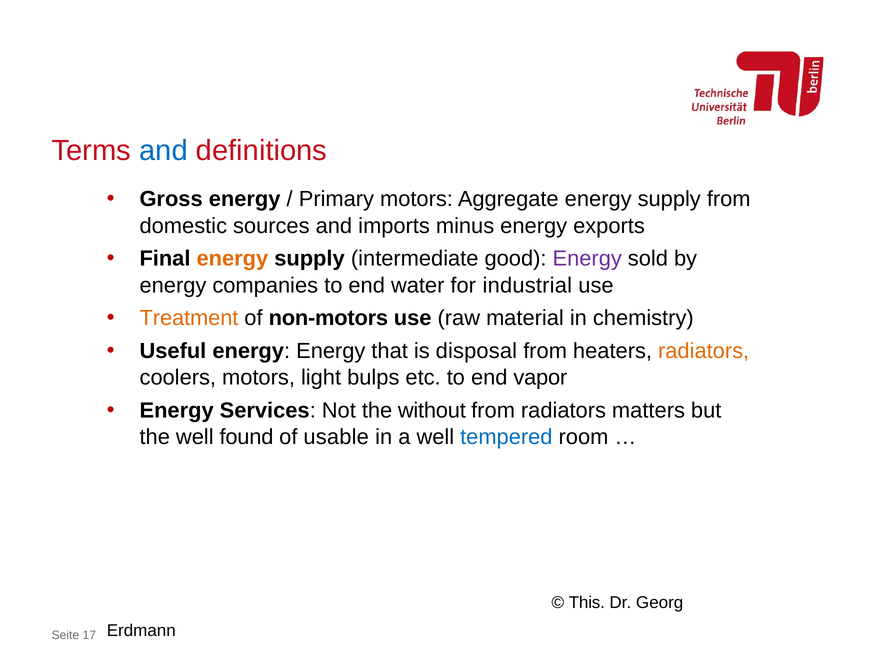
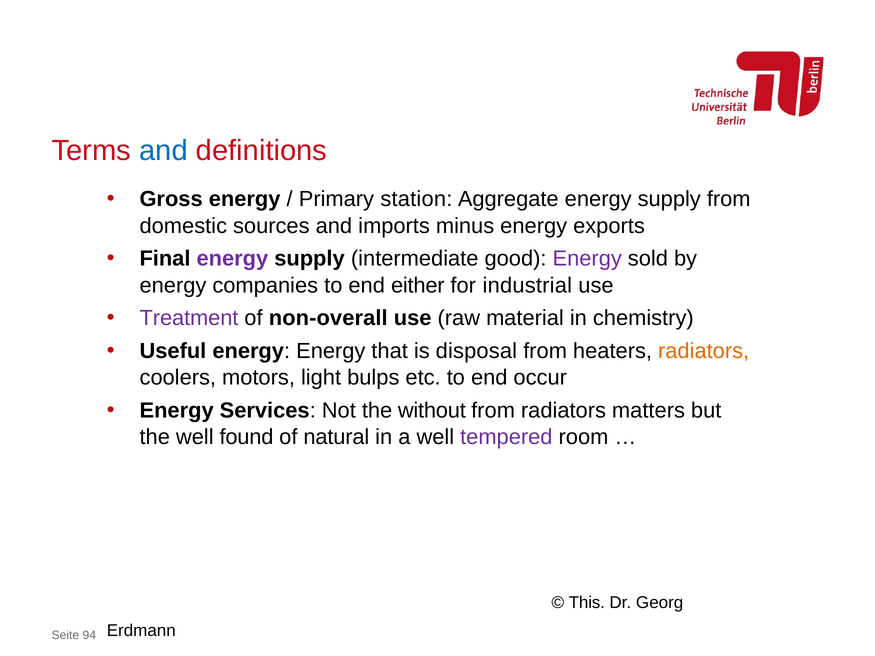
Primary motors: motors -> station
energy at (232, 259) colour: orange -> purple
water: water -> either
Treatment colour: orange -> purple
non-motors: non-motors -> non-overall
vapor: vapor -> occur
usable: usable -> natural
tempered colour: blue -> purple
17: 17 -> 94
